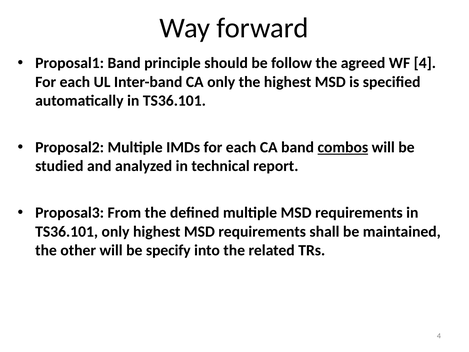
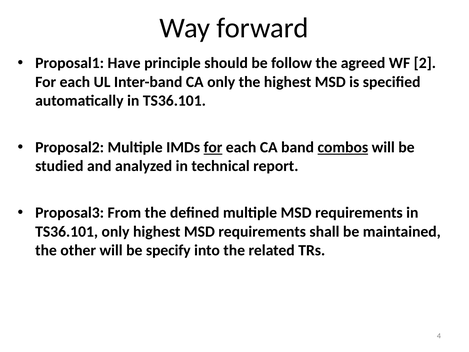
Proposal1 Band: Band -> Have
WF 4: 4 -> 2
for at (213, 147) underline: none -> present
